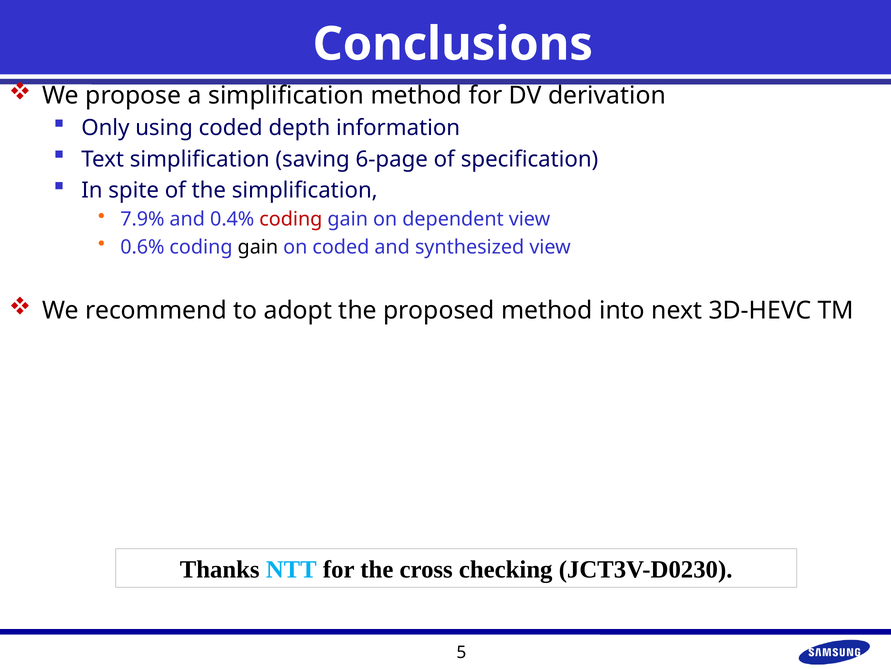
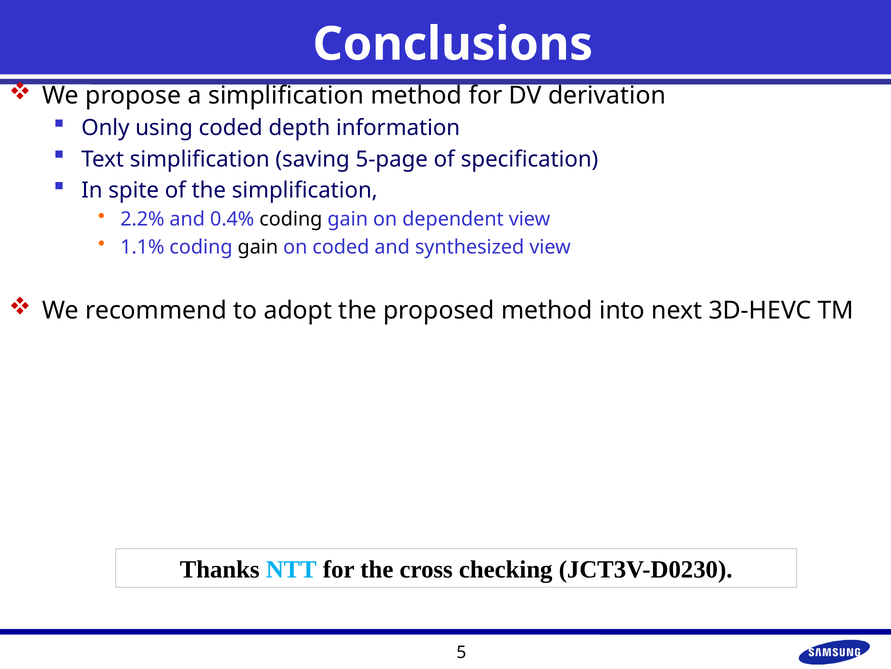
6-page: 6-page -> 5-page
7.9%: 7.9% -> 2.2%
coding at (291, 219) colour: red -> black
0.6%: 0.6% -> 1.1%
